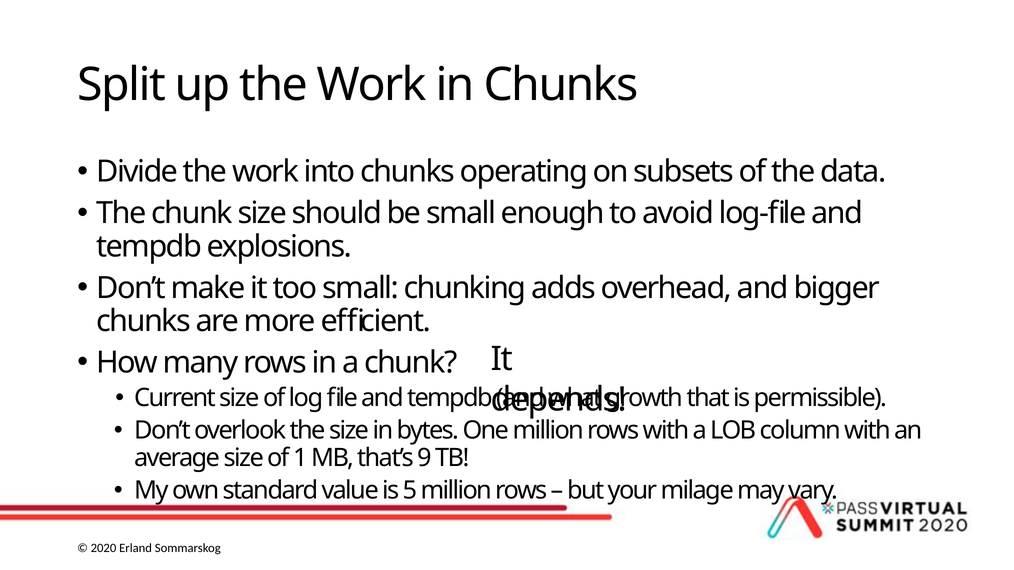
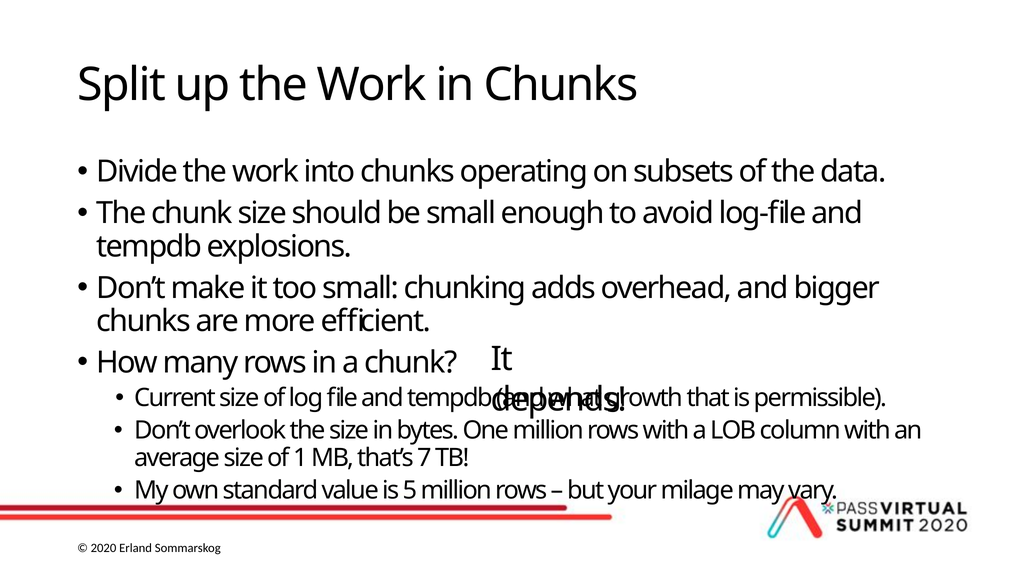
9: 9 -> 7
